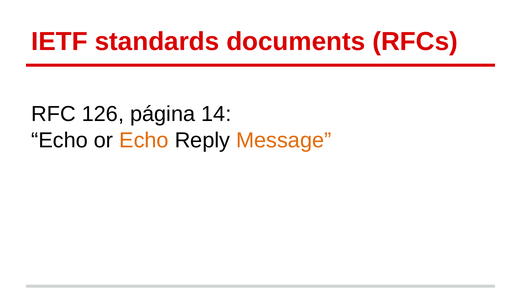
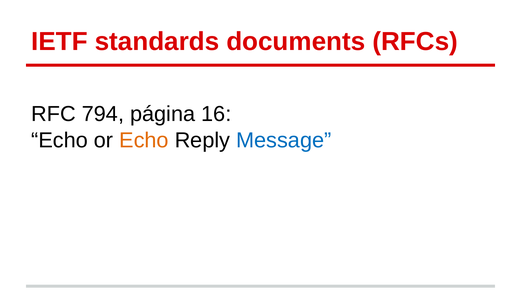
126: 126 -> 794
14: 14 -> 16
Message colour: orange -> blue
